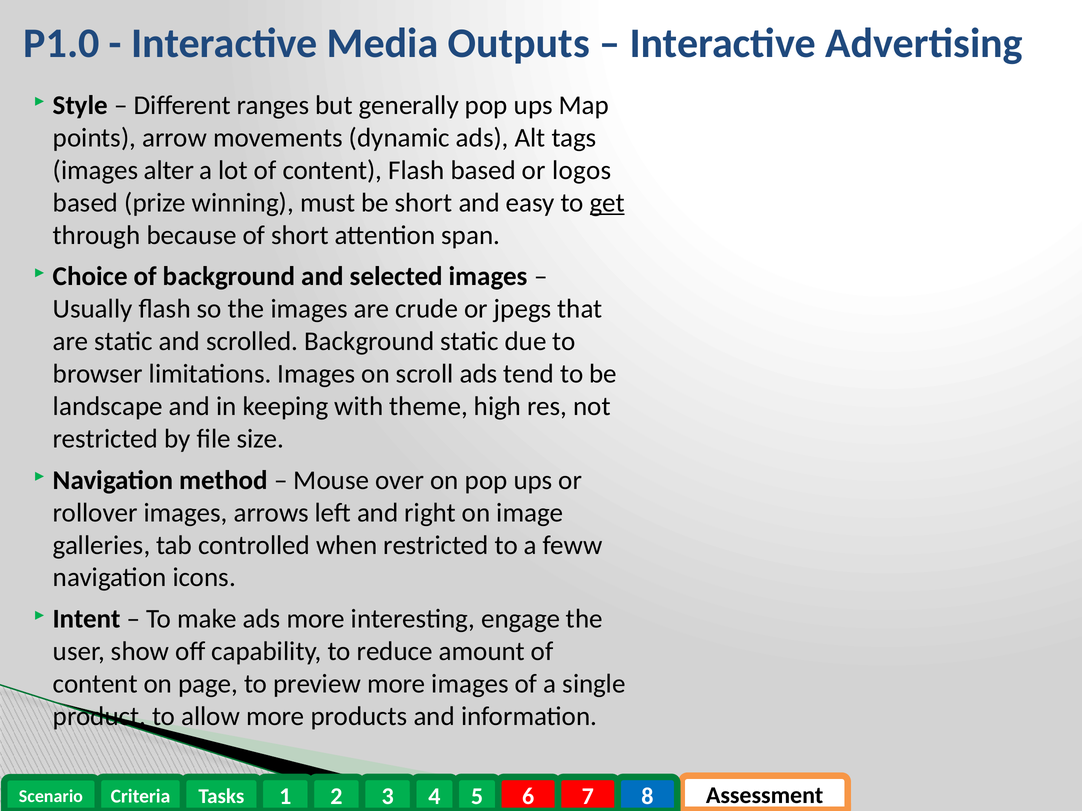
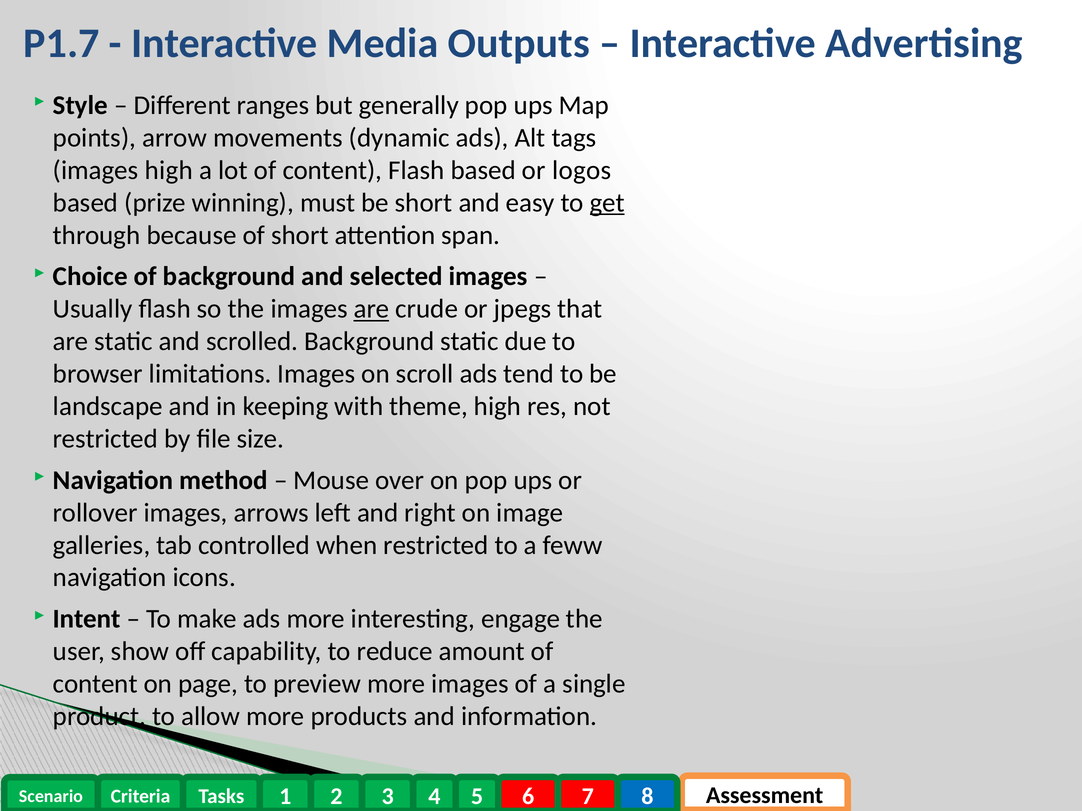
P1.0: P1.0 -> P1.7
images alter: alter -> high
are at (372, 309) underline: none -> present
